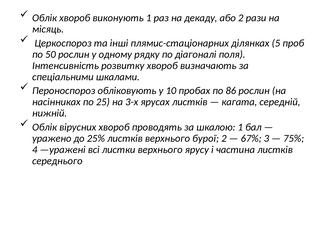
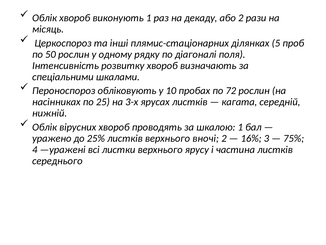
86: 86 -> 72
бурої: бурої -> вночі
67%: 67% -> 16%
